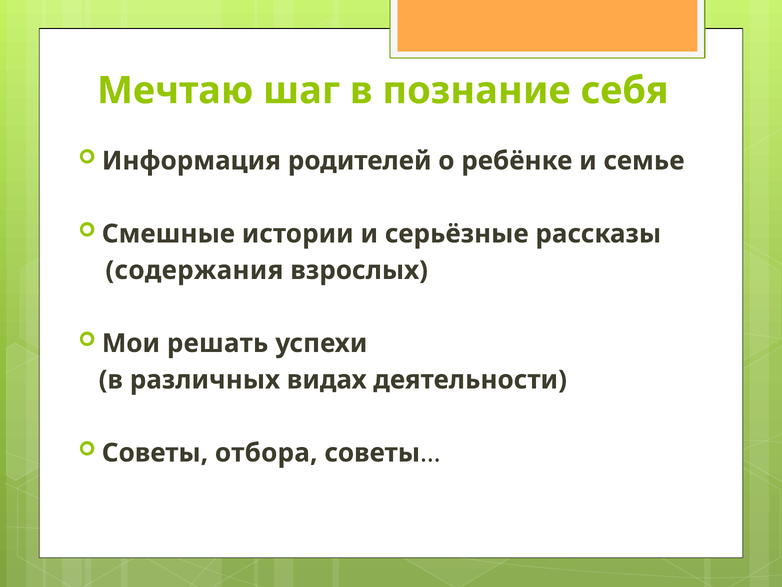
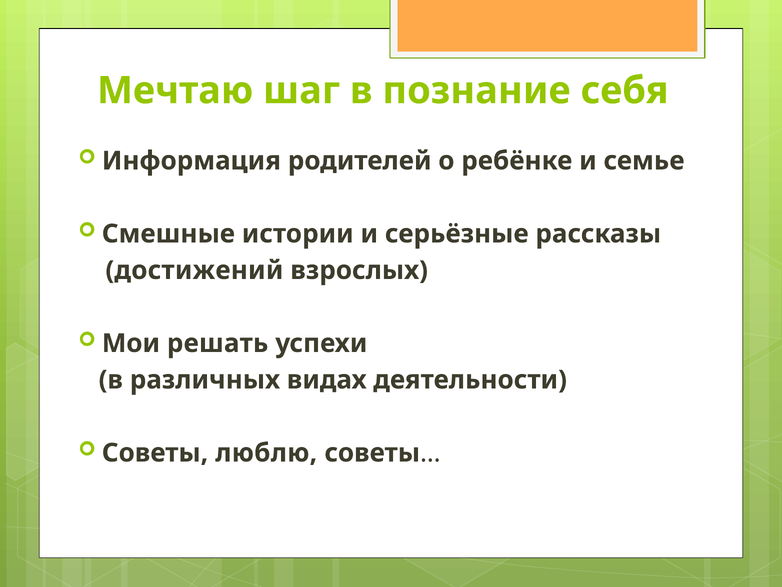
содержания: содержания -> достижений
отбора: отбора -> люблю
